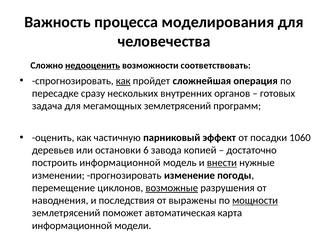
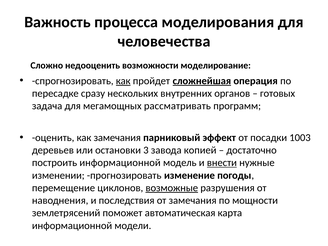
недооценить underline: present -> none
соответствовать: соответствовать -> моделирование
сложнейшая underline: none -> present
мегамощных землетрясений: землетрясений -> рассматривать
как частичную: частичную -> замечания
1060: 1060 -> 1003
6: 6 -> 3
от выражены: выражены -> замечания
мощности underline: present -> none
